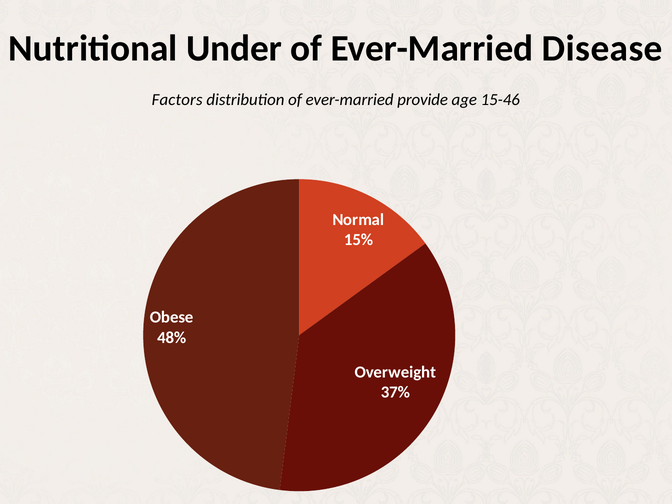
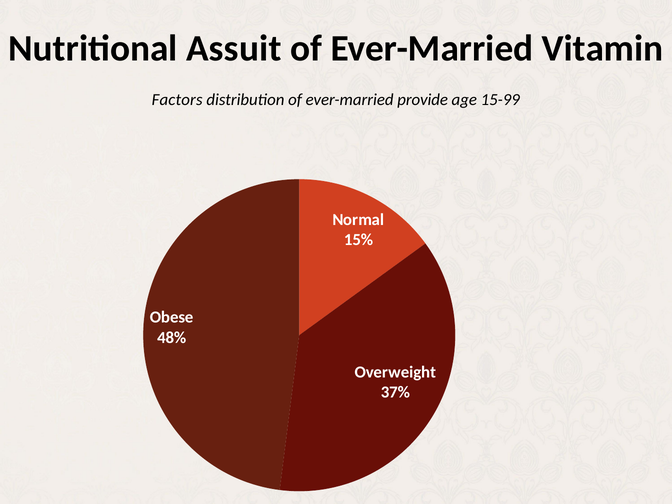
Under: Under -> Assuit
Disease: Disease -> Vitamin
15-46: 15-46 -> 15-99
